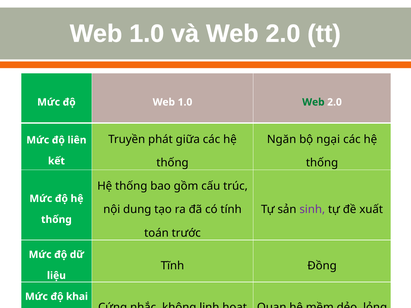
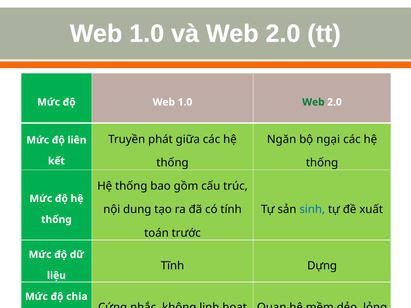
sinh colour: purple -> blue
Đồng: Đồng -> Dựng
khai: khai -> chia
